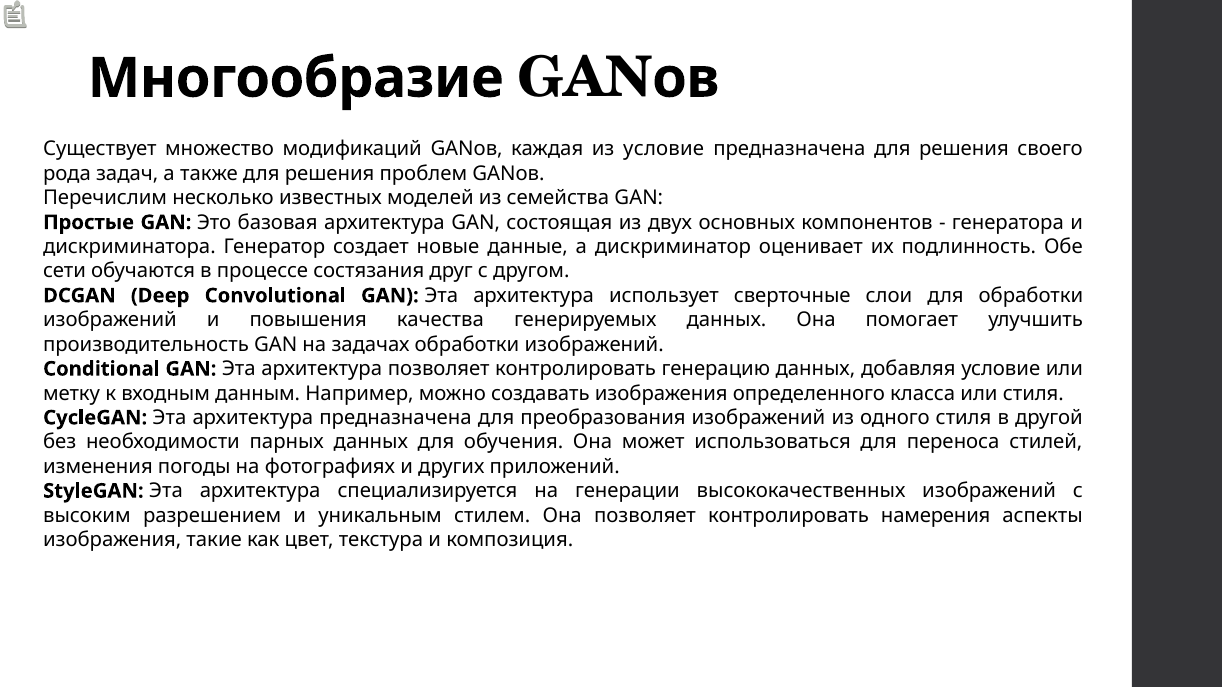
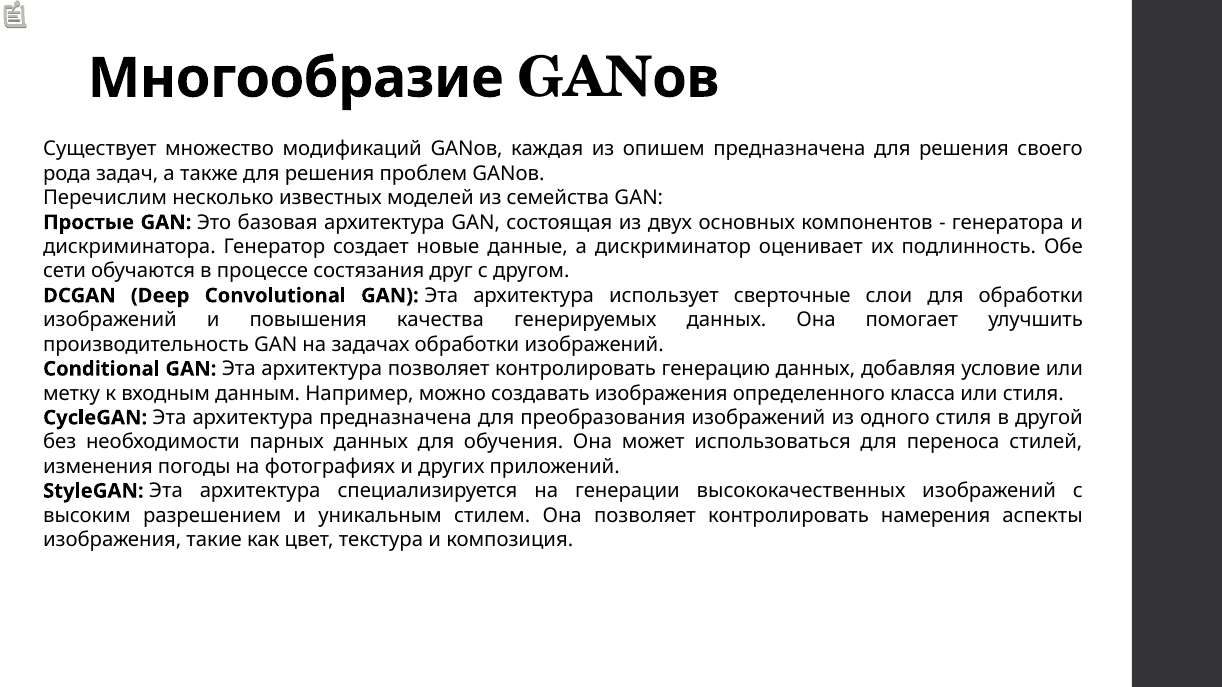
из условие: условие -> опишем
